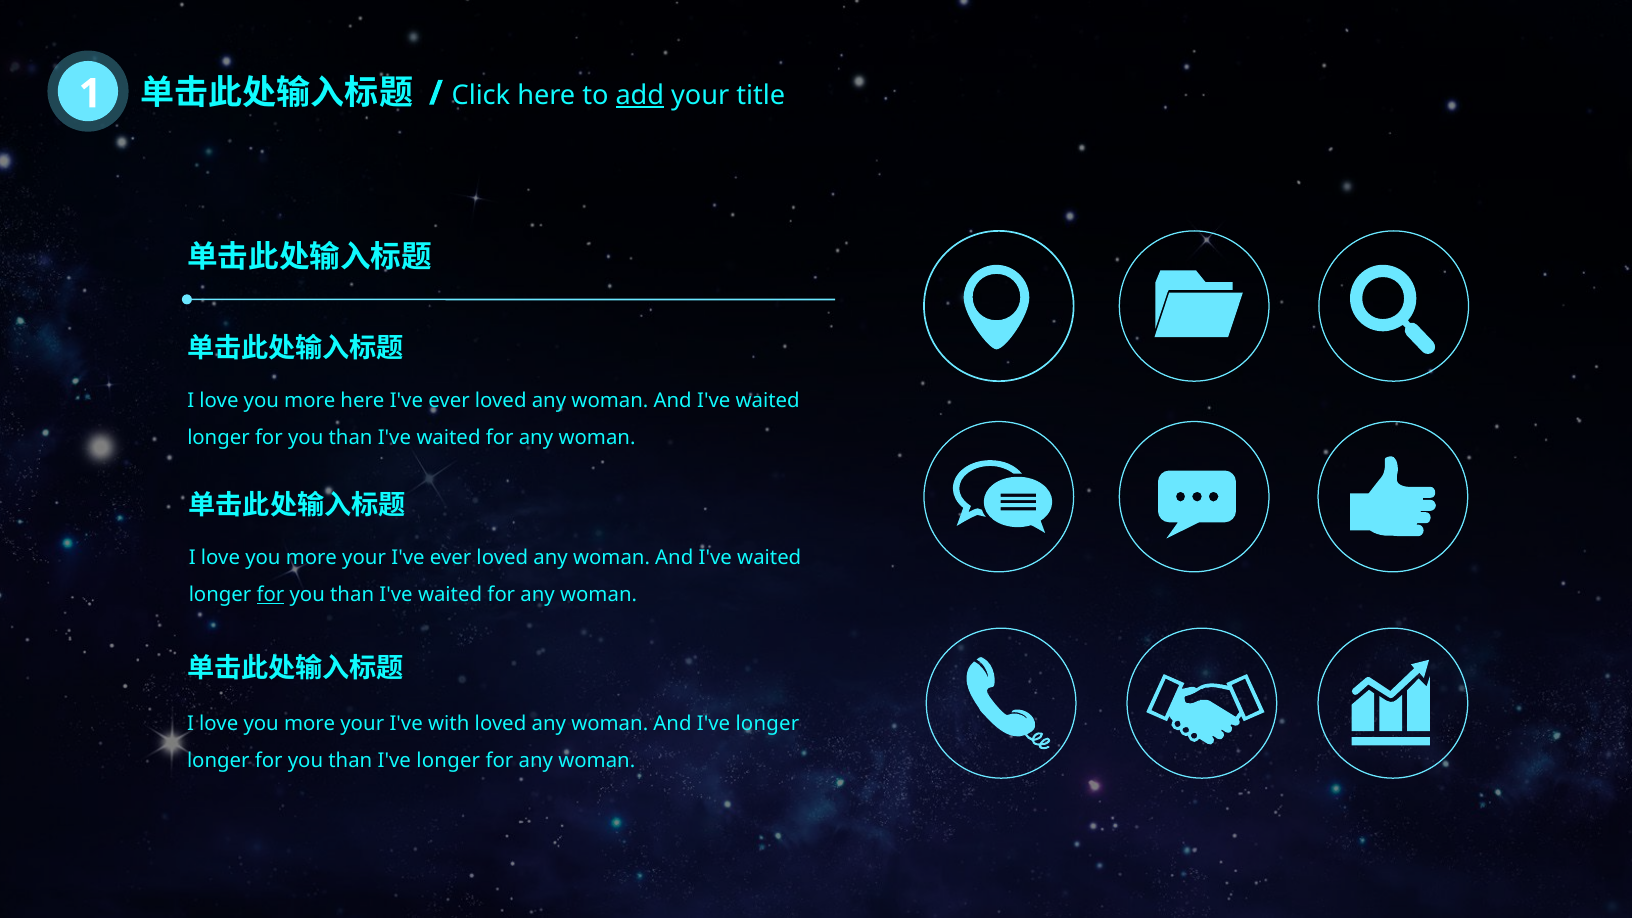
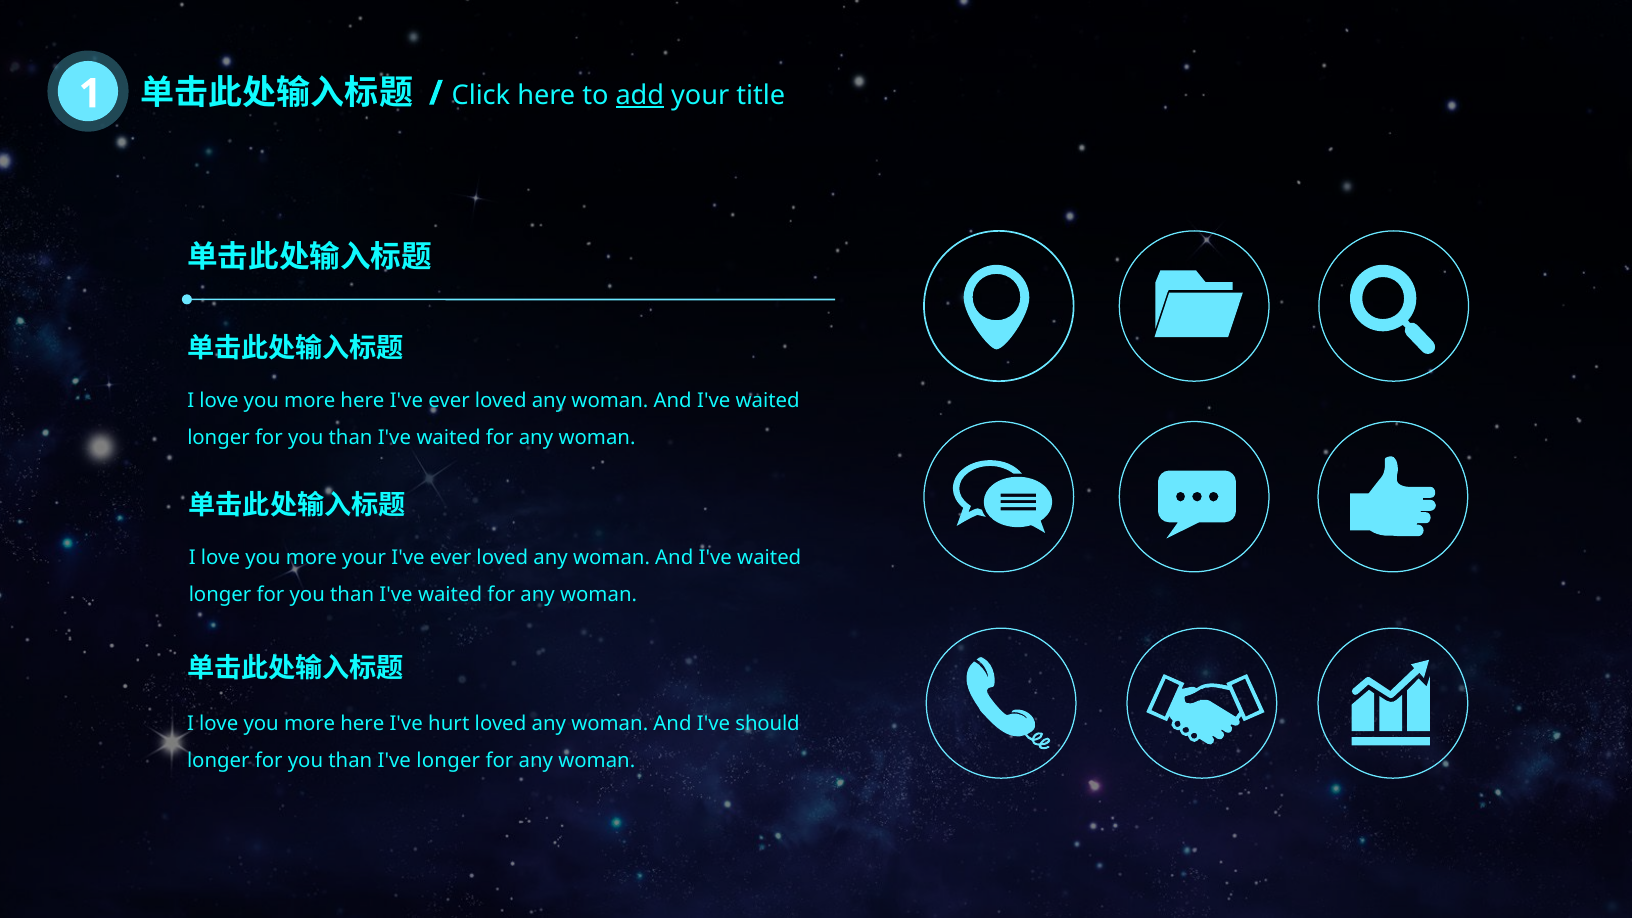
for at (271, 594) underline: present -> none
your at (362, 724): your -> here
with: with -> hurt
And I've longer: longer -> should
